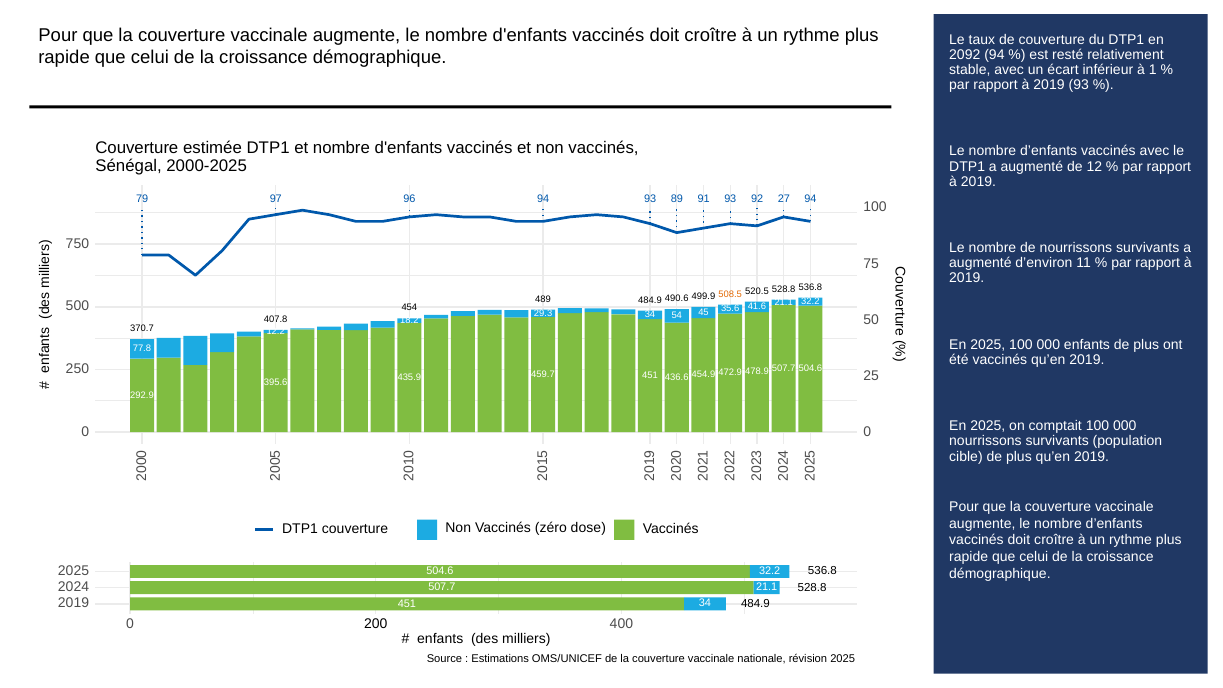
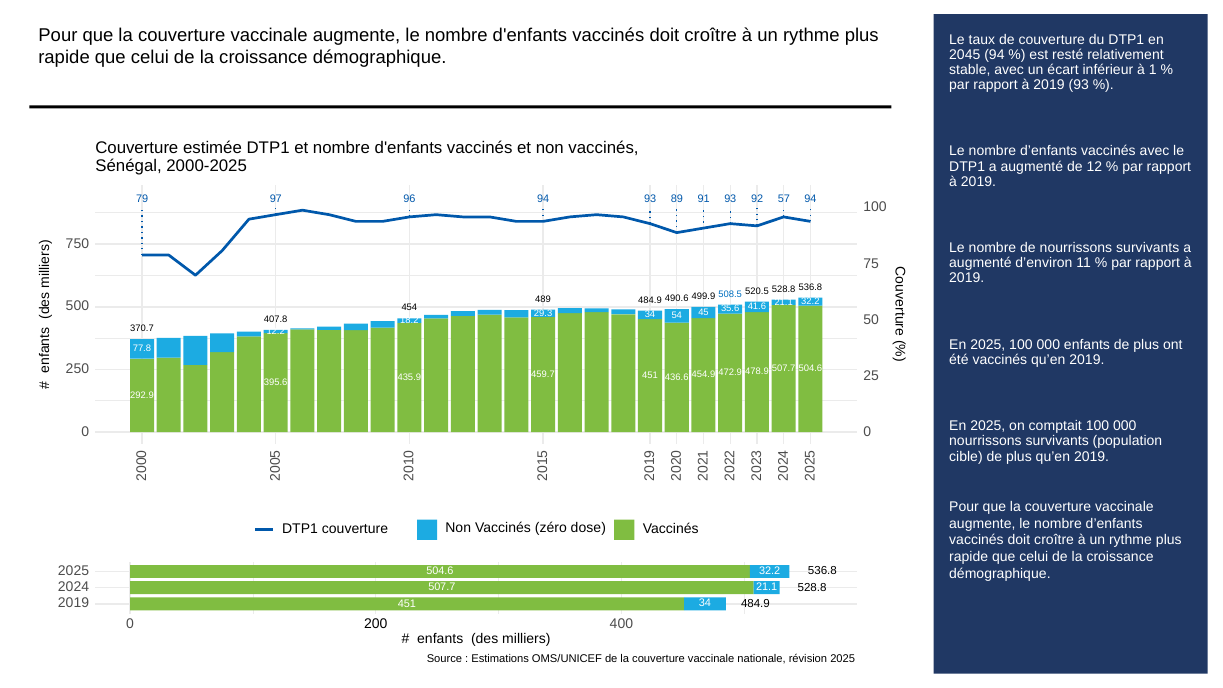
2092: 2092 -> 2045
27: 27 -> 57
508.5 colour: orange -> blue
